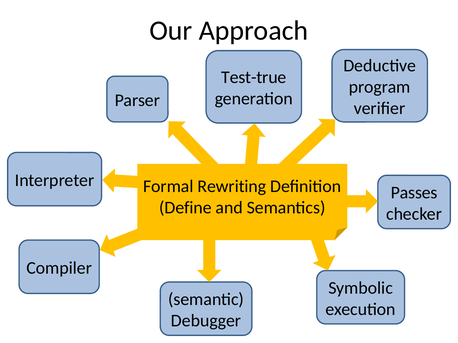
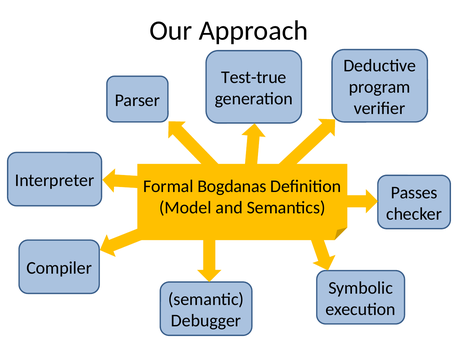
Rewriting: Rewriting -> Bogdanas
Define: Define -> Model
